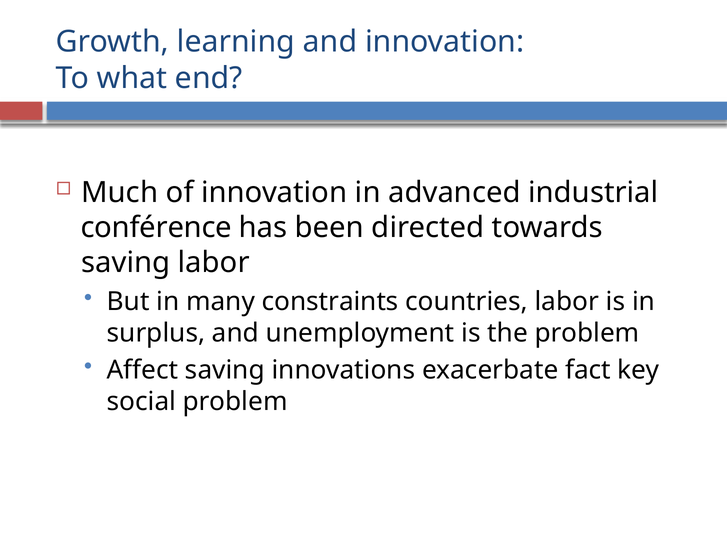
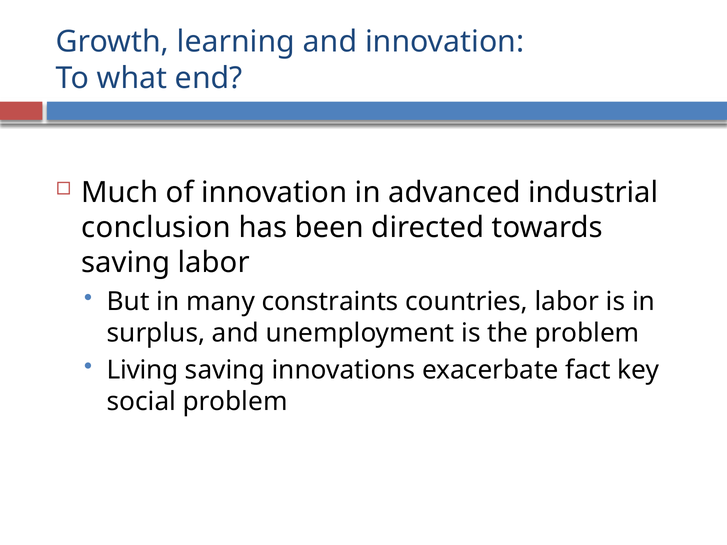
conférence: conférence -> conclusion
Affect: Affect -> Living
